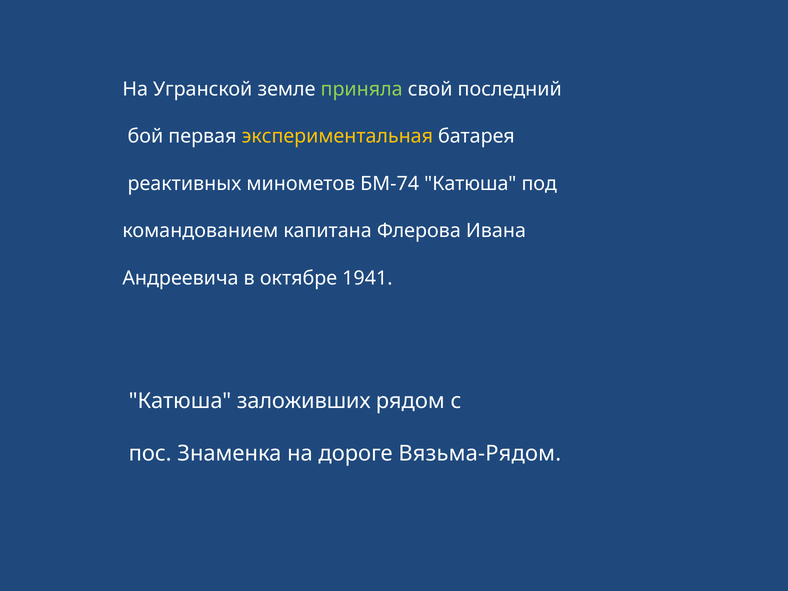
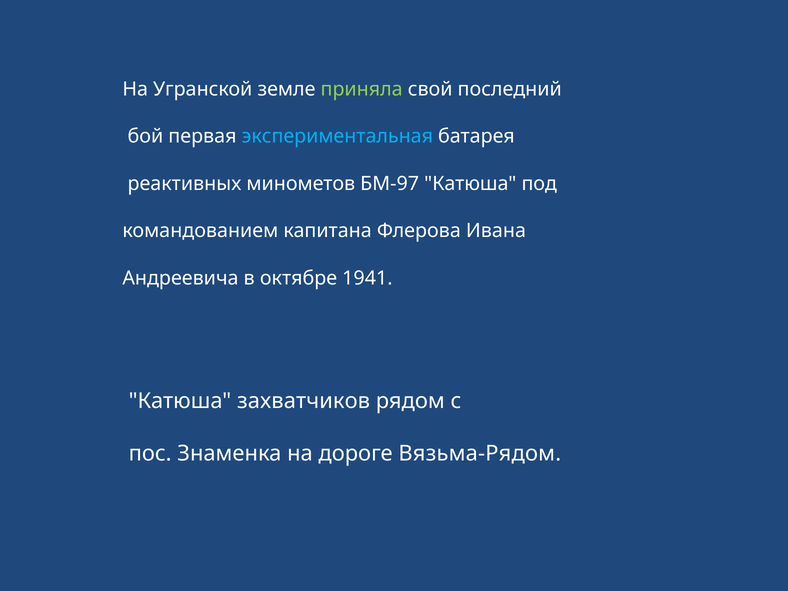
экспериментальная colour: yellow -> light blue
БМ-74: БМ-74 -> БМ-97
заложивших: заложивших -> захватчиков
